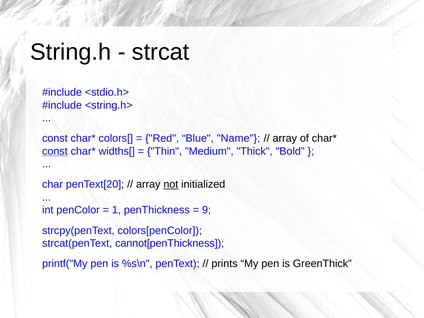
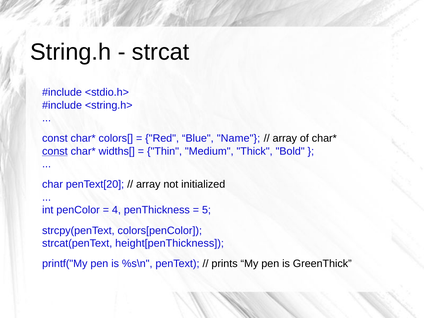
not underline: present -> none
1: 1 -> 4
9: 9 -> 5
cannot[penThickness: cannot[penThickness -> height[penThickness
